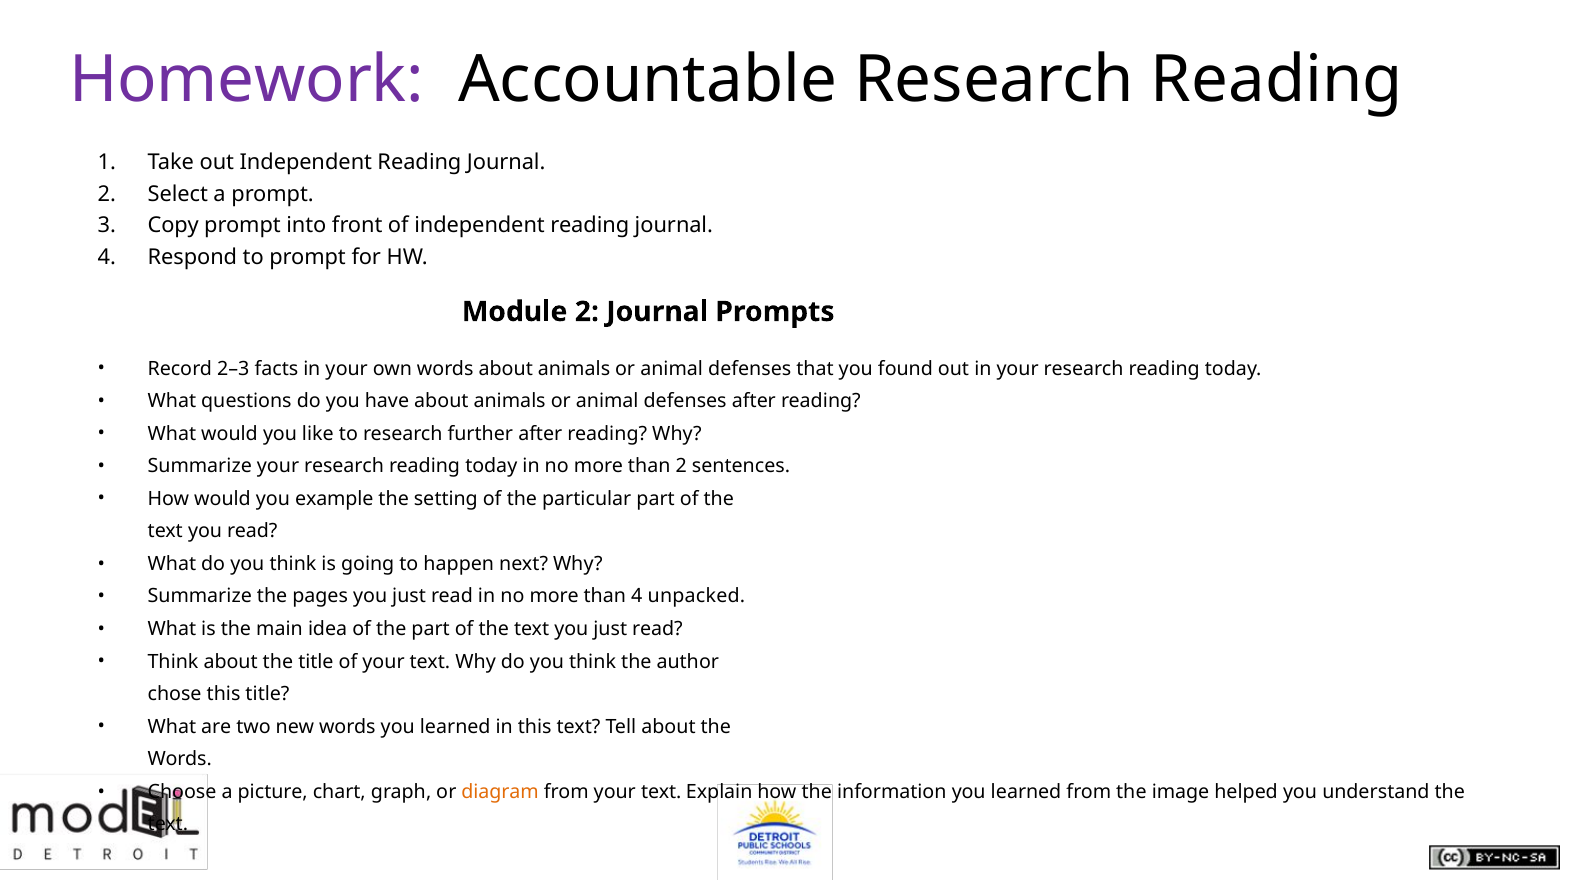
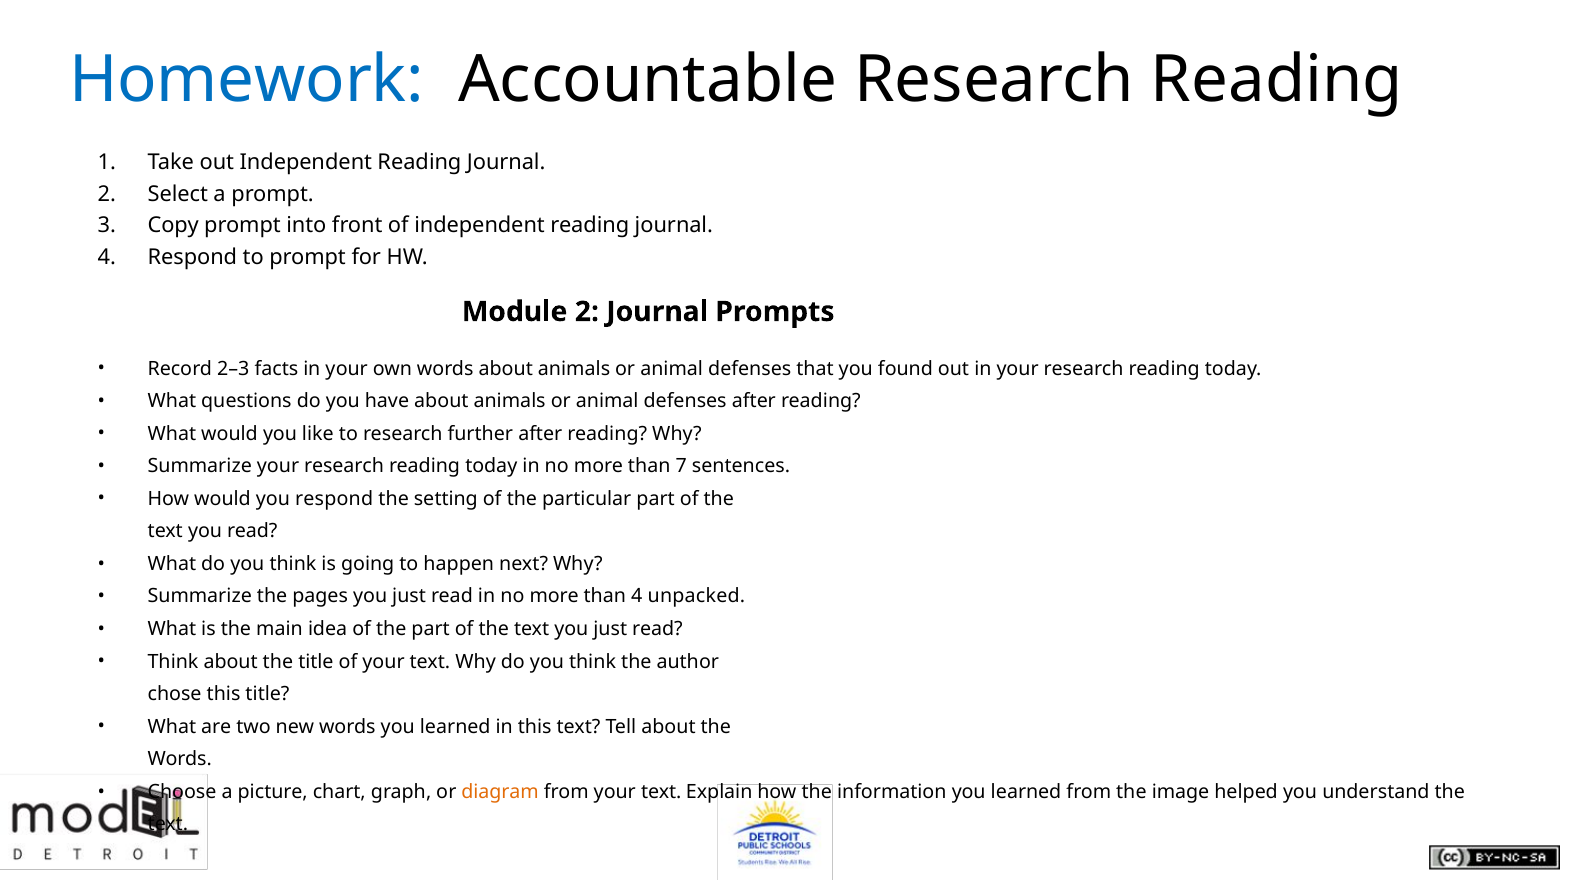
Homework colour: purple -> blue
than 2: 2 -> 7
you example: example -> respond
